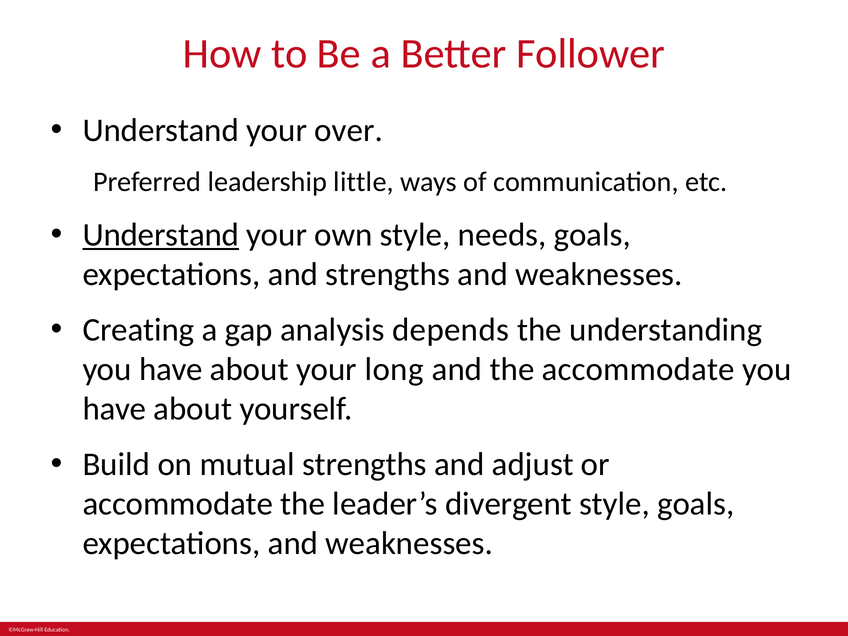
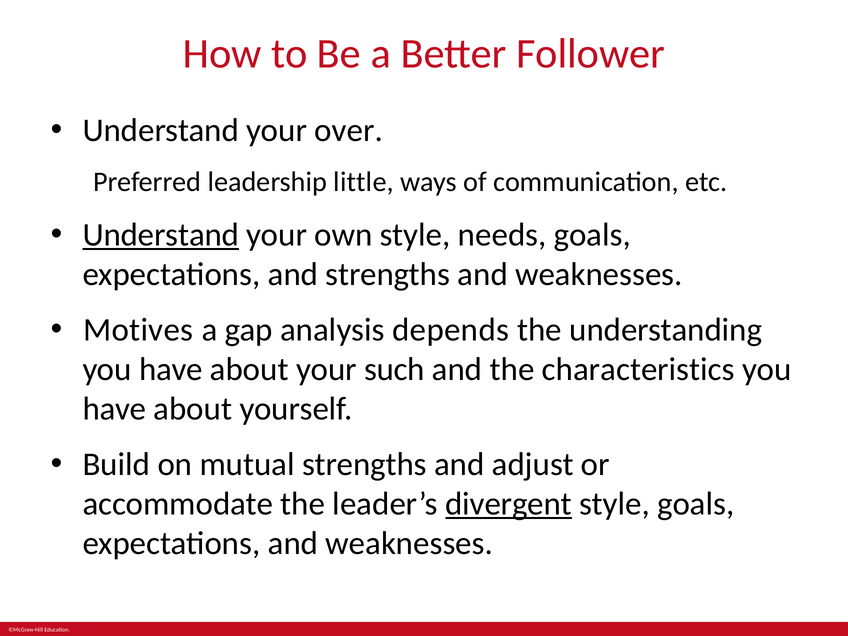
Creating: Creating -> Motives
long: long -> such
the accommodate: accommodate -> characteristics
divergent underline: none -> present
